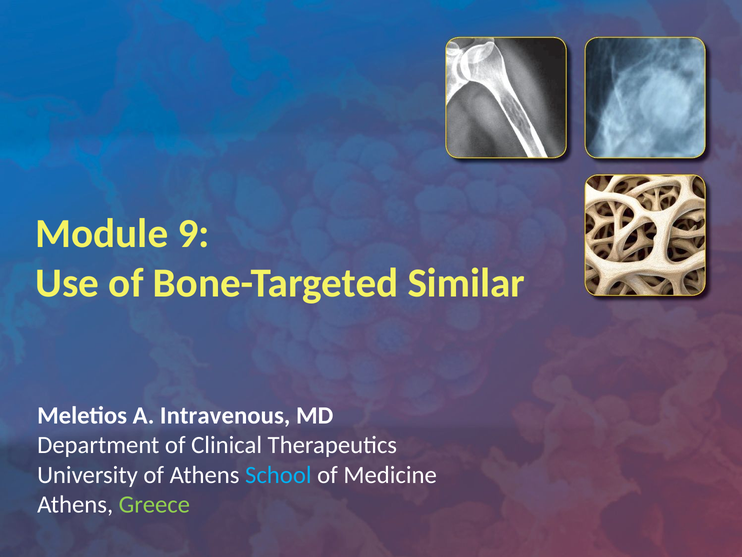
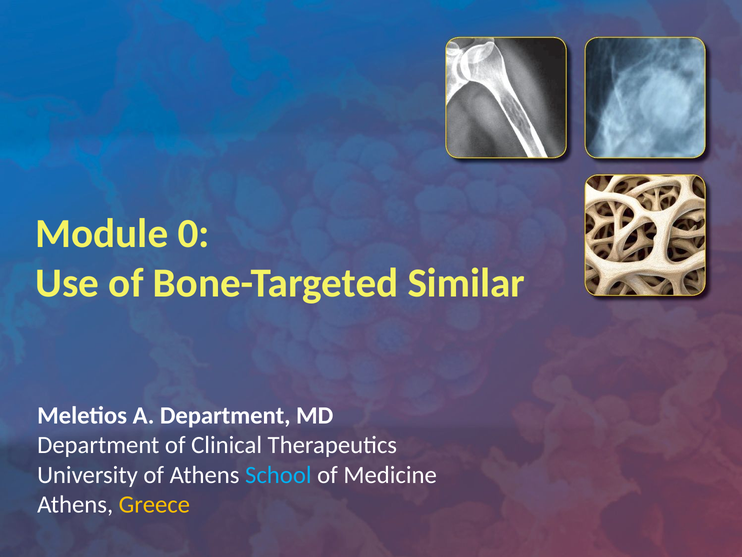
9: 9 -> 0
A Intravenous: Intravenous -> Department
Greece colour: light green -> yellow
